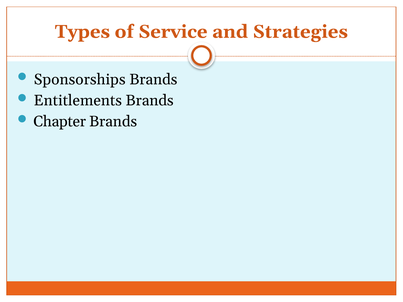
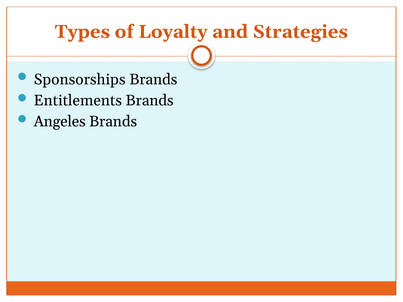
Service: Service -> Loyalty
Chapter: Chapter -> Angeles
